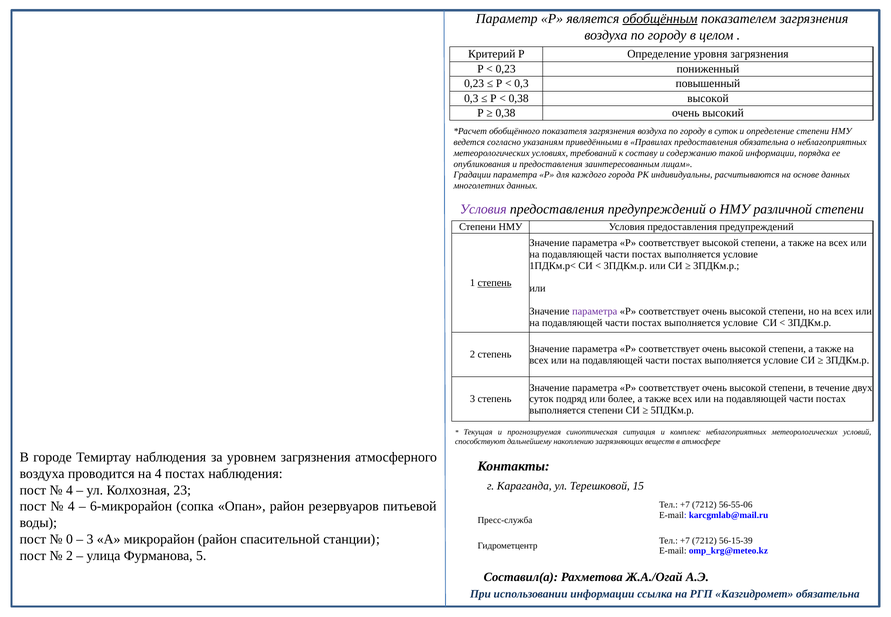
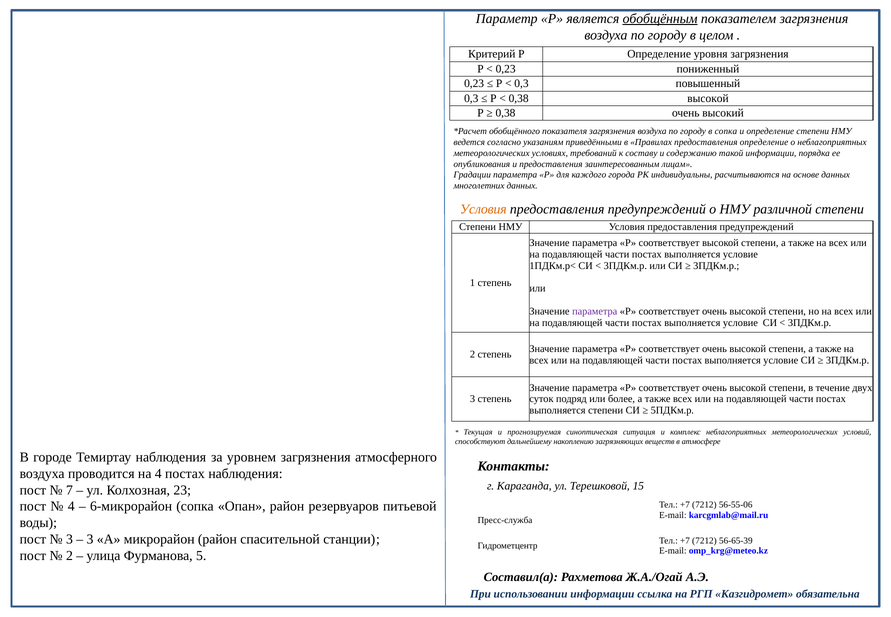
в суток: суток -> сопка
предоставления обязательна: обязательна -> определение
Условия at (483, 209) colour: purple -> orange
степень at (495, 283) underline: present -> none
4 at (69, 490): 4 -> 7
0 at (69, 539): 0 -> 3
56-15-39: 56-15-39 -> 56-65-39
